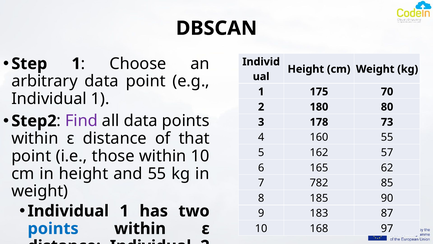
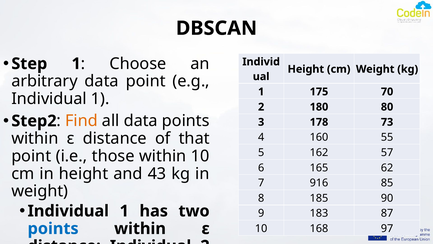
Find colour: purple -> orange
and 55: 55 -> 43
782: 782 -> 916
